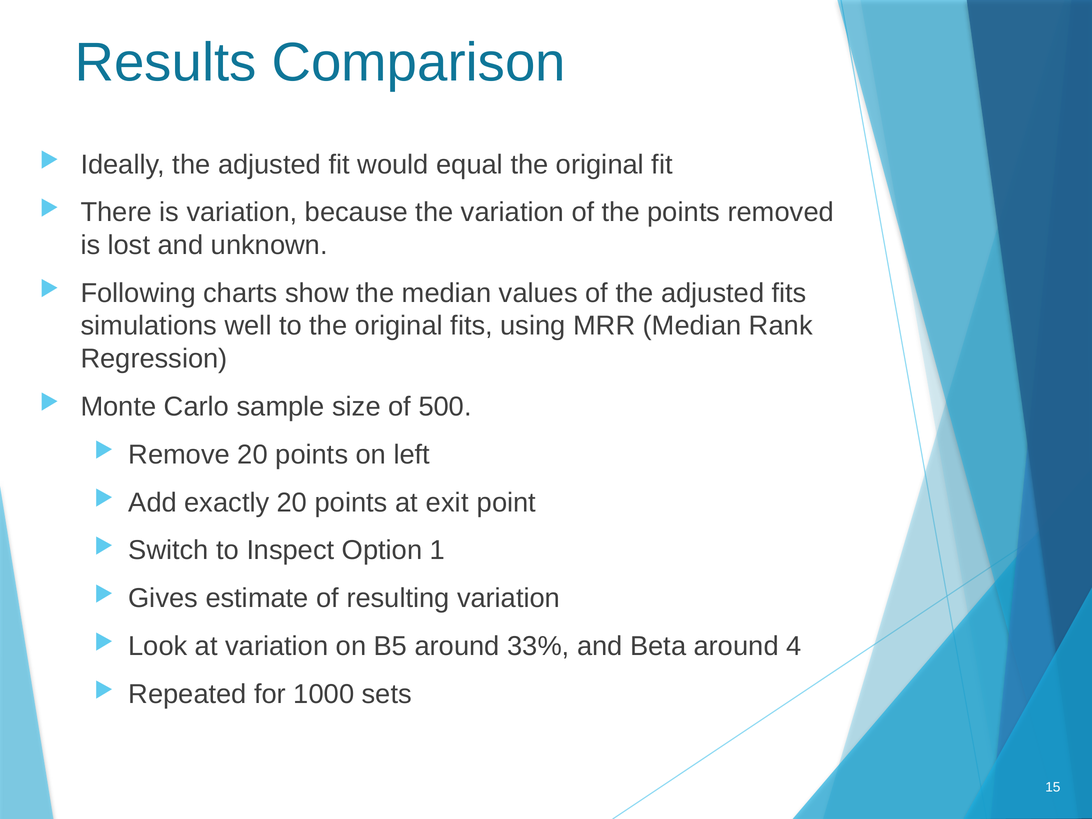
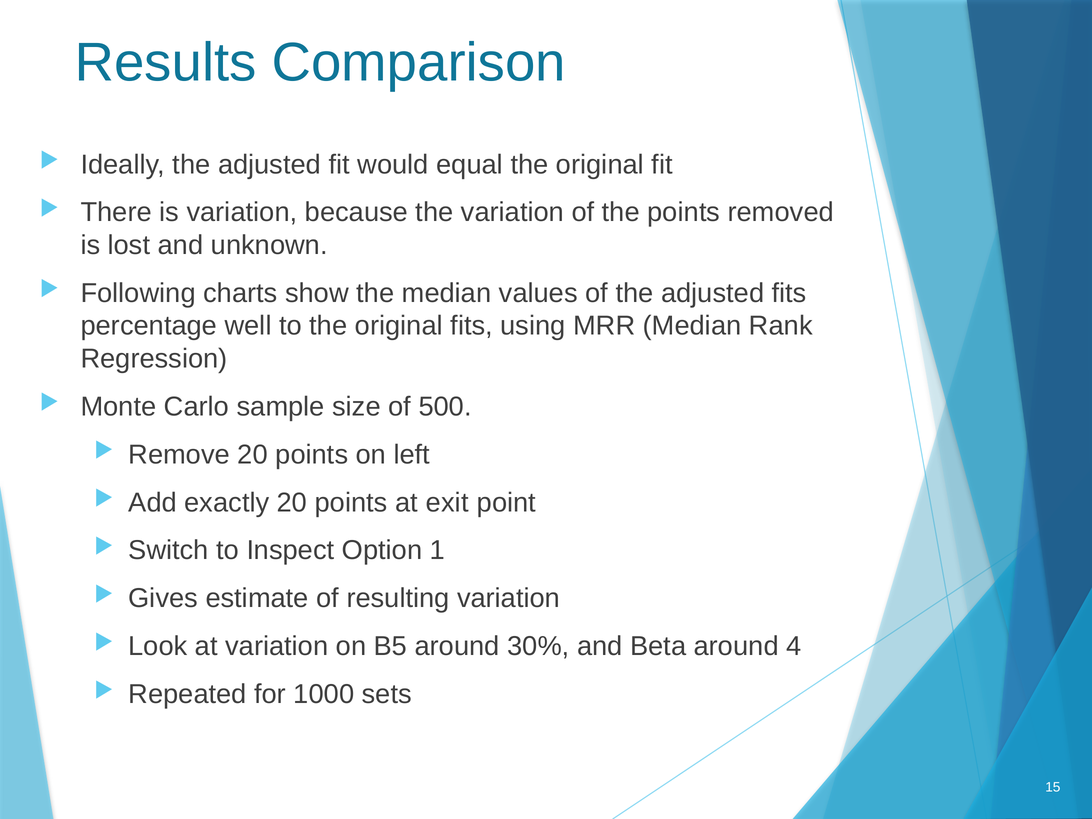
simulations: simulations -> percentage
33%: 33% -> 30%
